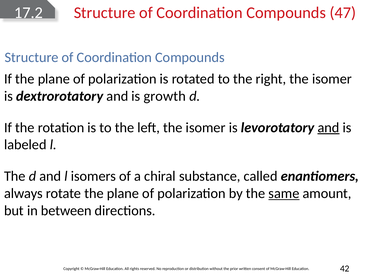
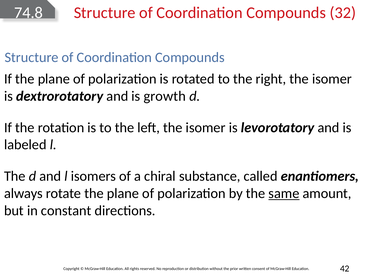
17.2: 17.2 -> 74.8
47: 47 -> 32
and at (329, 127) underline: present -> none
between: between -> constant
